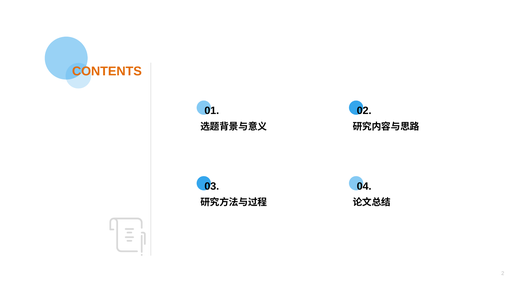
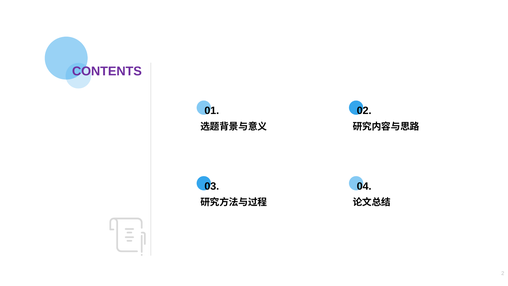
CONTENTS colour: orange -> purple
